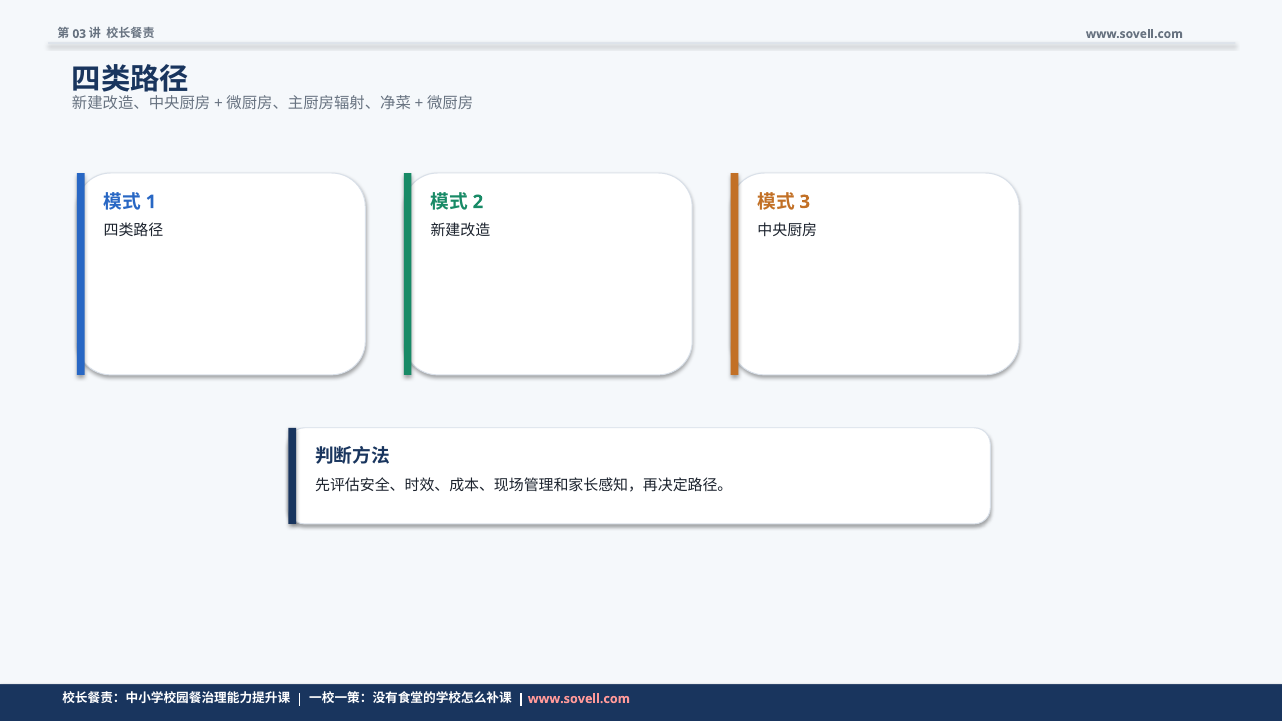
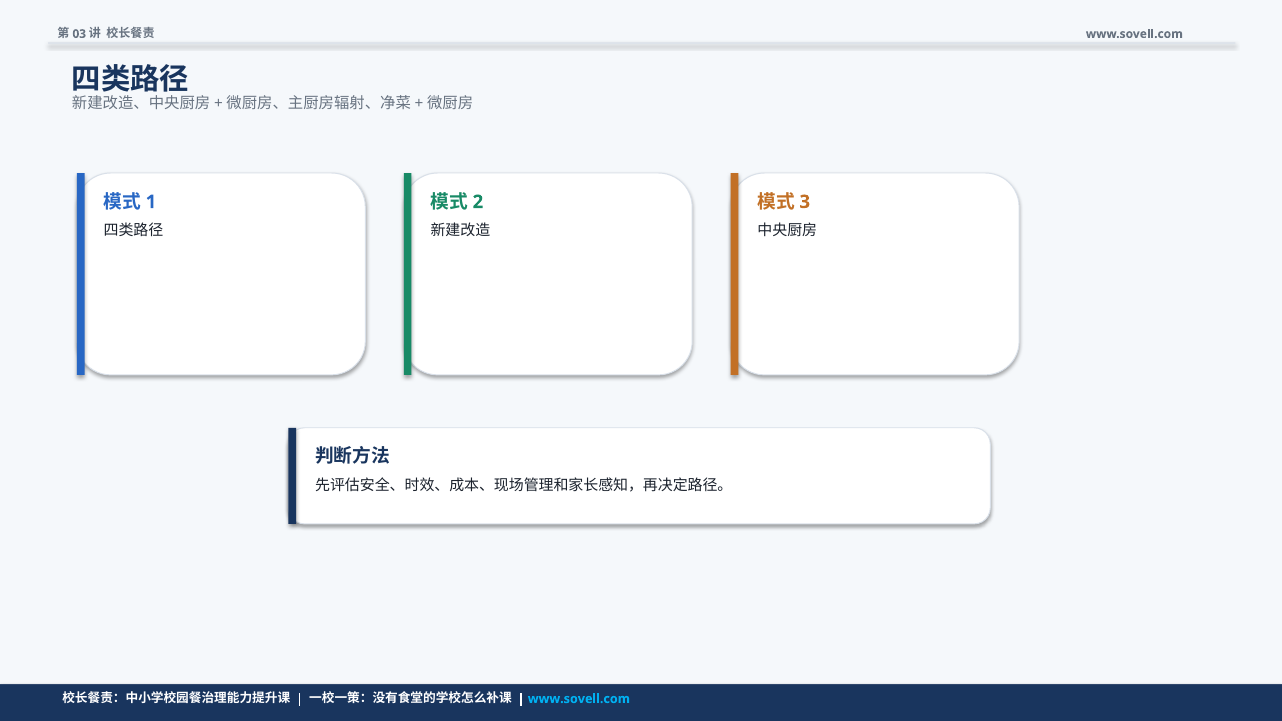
www.sovell.com at (579, 699) colour: pink -> light blue
